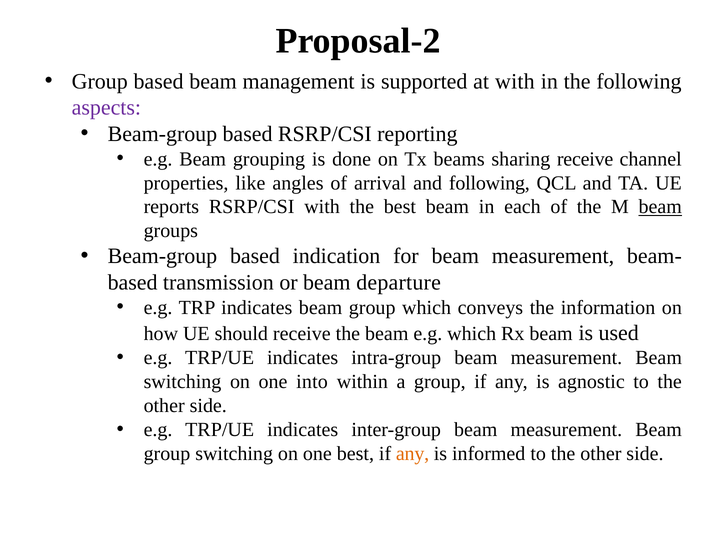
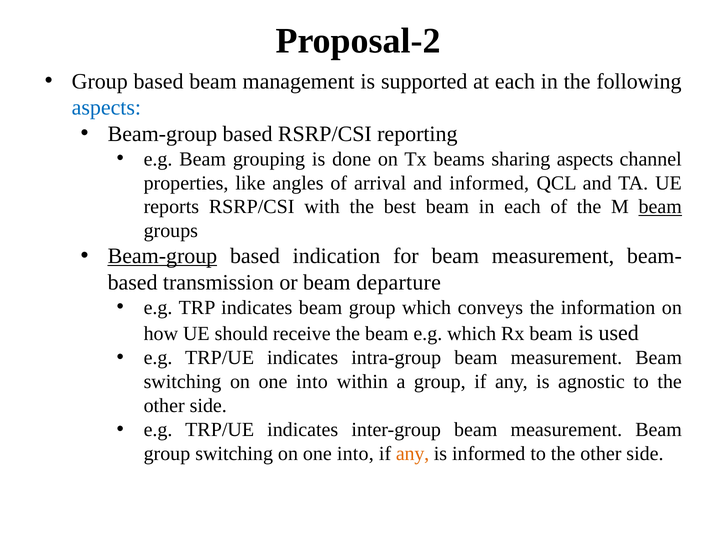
at with: with -> each
aspects at (106, 108) colour: purple -> blue
sharing receive: receive -> aspects
and following: following -> informed
Beam-group at (162, 256) underline: none -> present
best at (355, 454): best -> into
